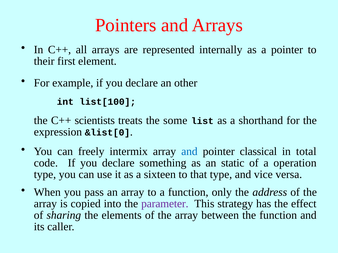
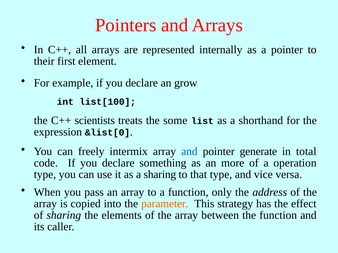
other: other -> grow
classical: classical -> generate
static: static -> more
a sixteen: sixteen -> sharing
parameter colour: purple -> orange
